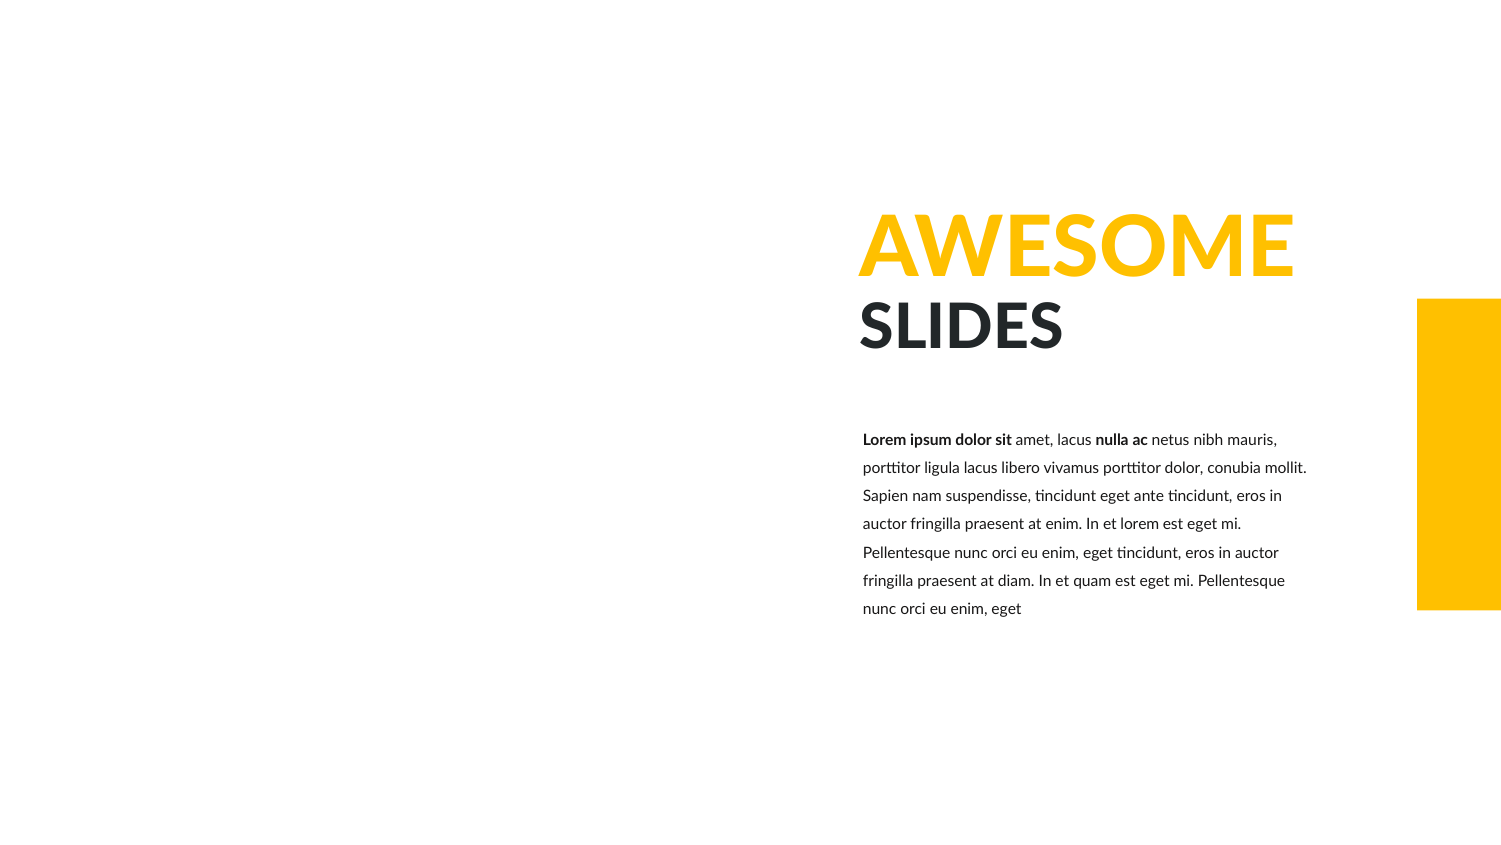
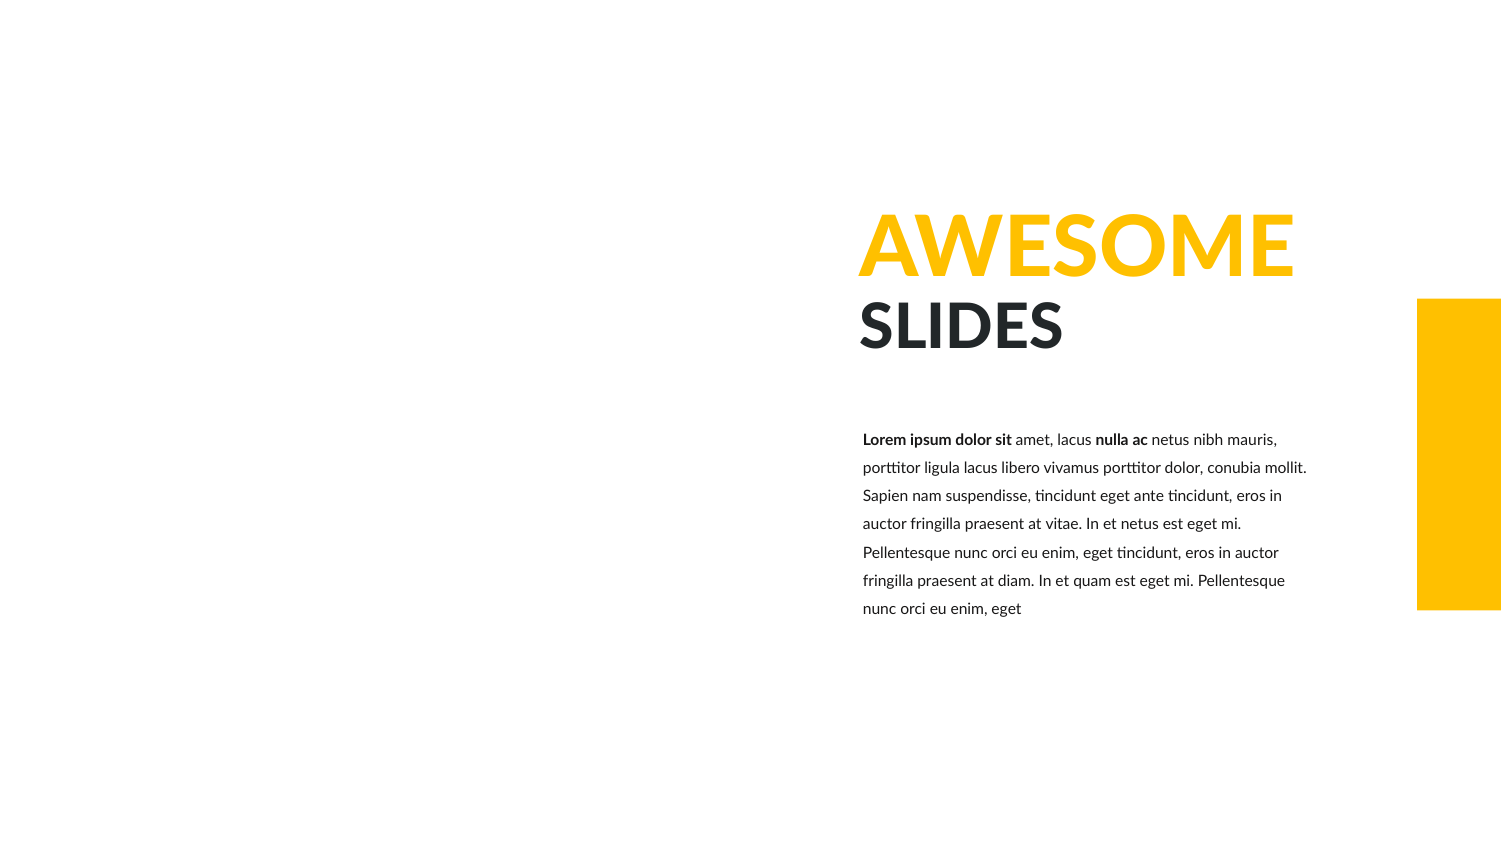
at enim: enim -> vitae
et lorem: lorem -> netus
